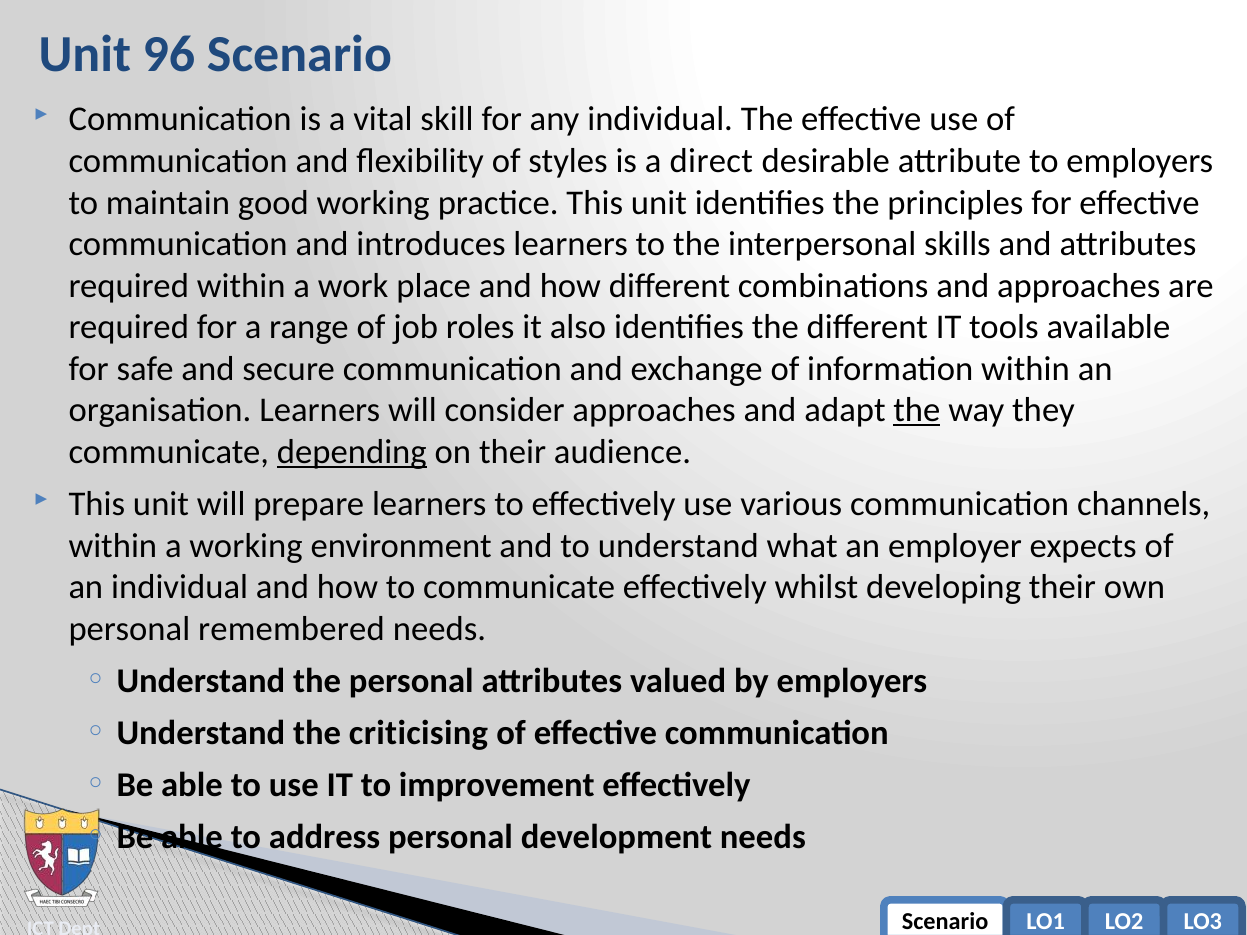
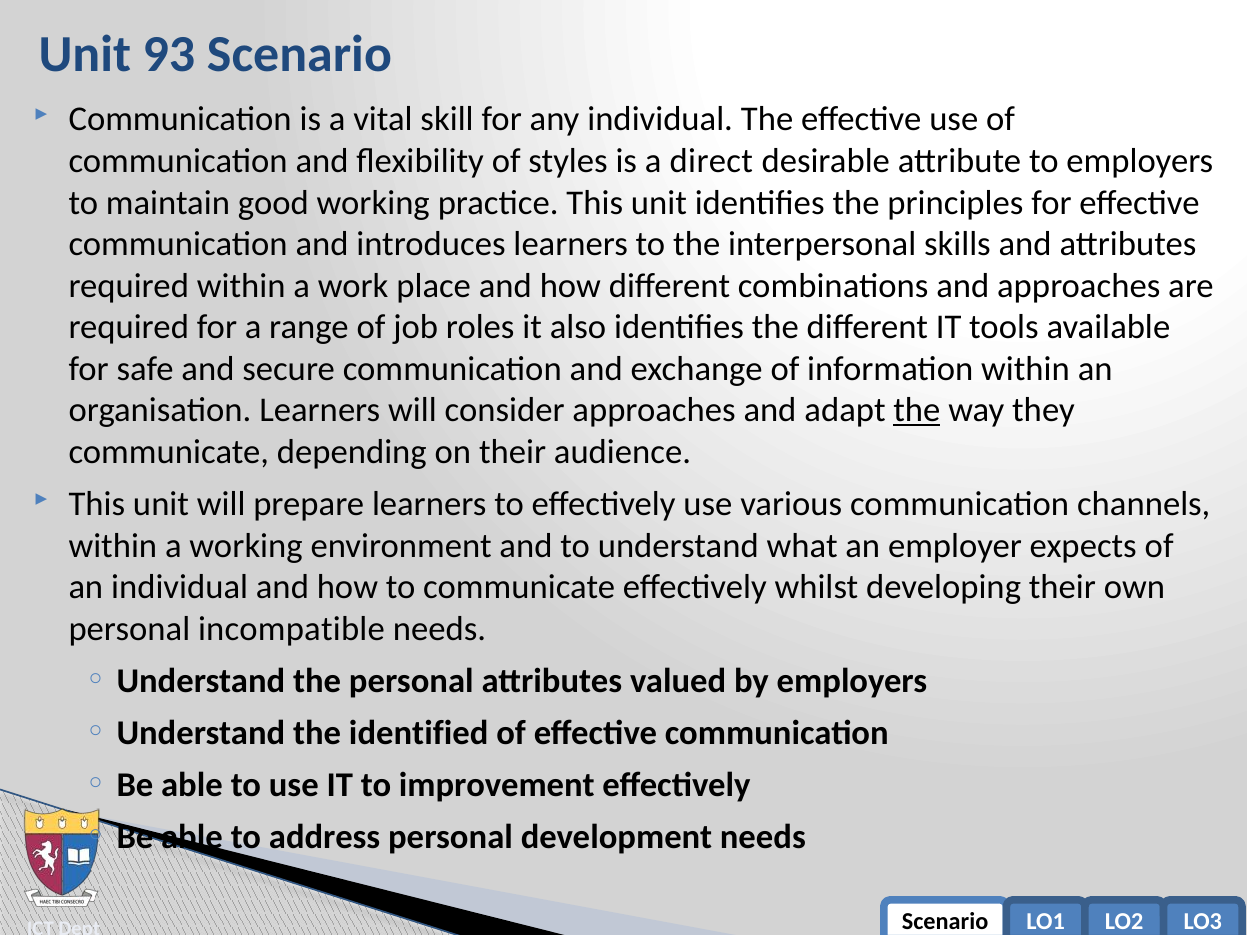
96: 96 -> 93
depending underline: present -> none
remembered: remembered -> incompatible
criticising: criticising -> identified
